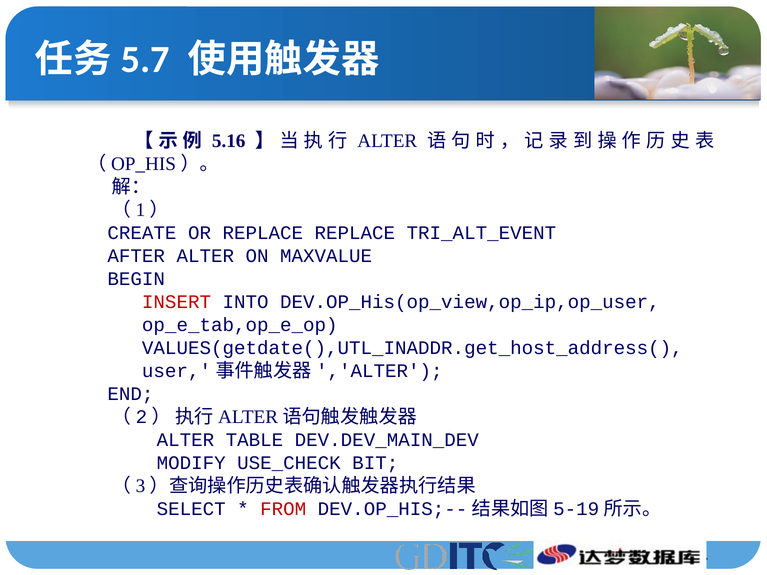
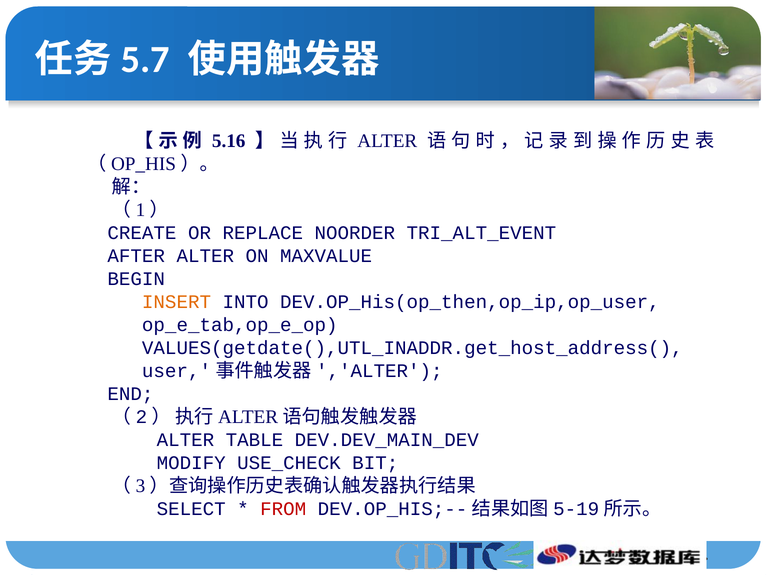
REPLACE REPLACE: REPLACE -> NOORDER
INSERT colour: red -> orange
DEV.OP_His(op_view,op_ip,op_user: DEV.OP_His(op_view,op_ip,op_user -> DEV.OP_His(op_then,op_ip,op_user
